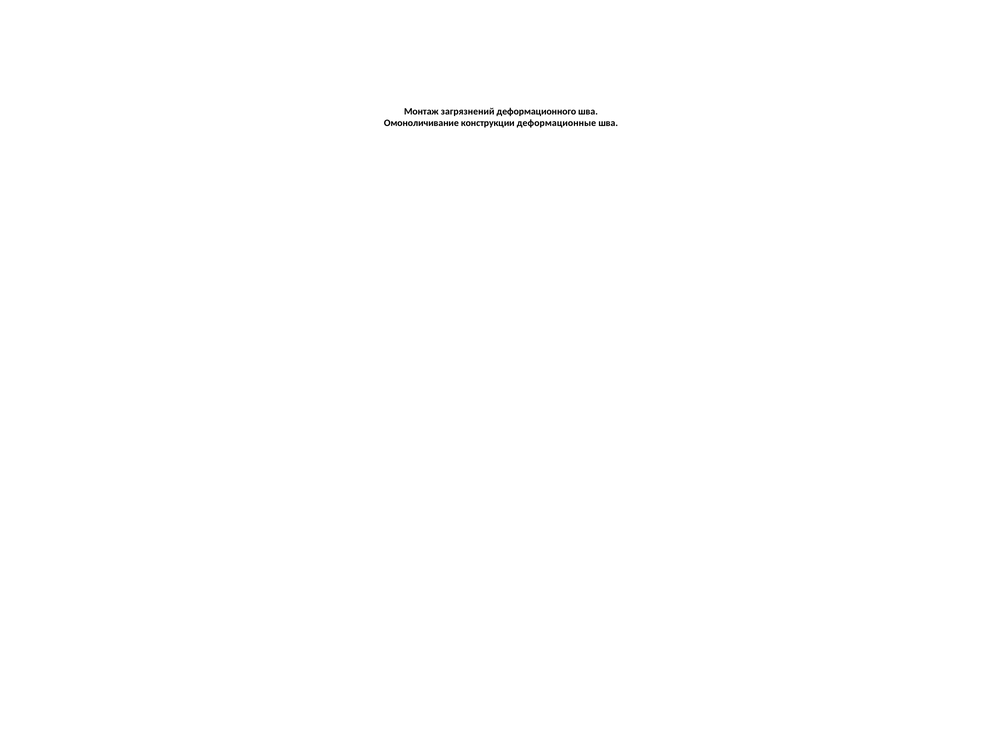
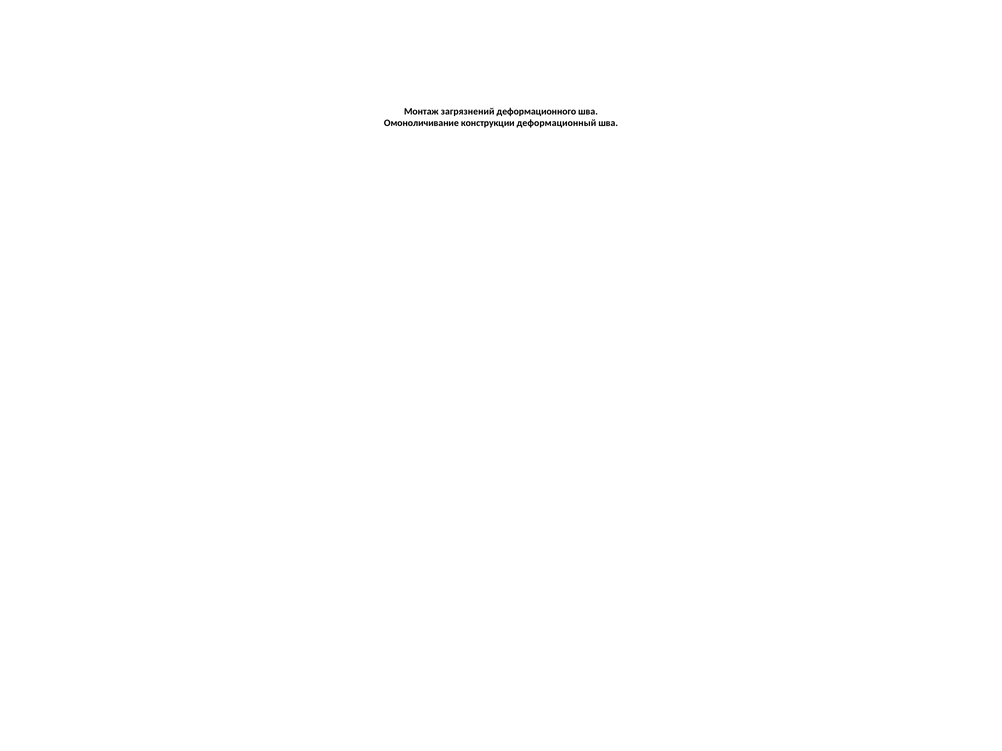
деформационные: деформационные -> деформационный
